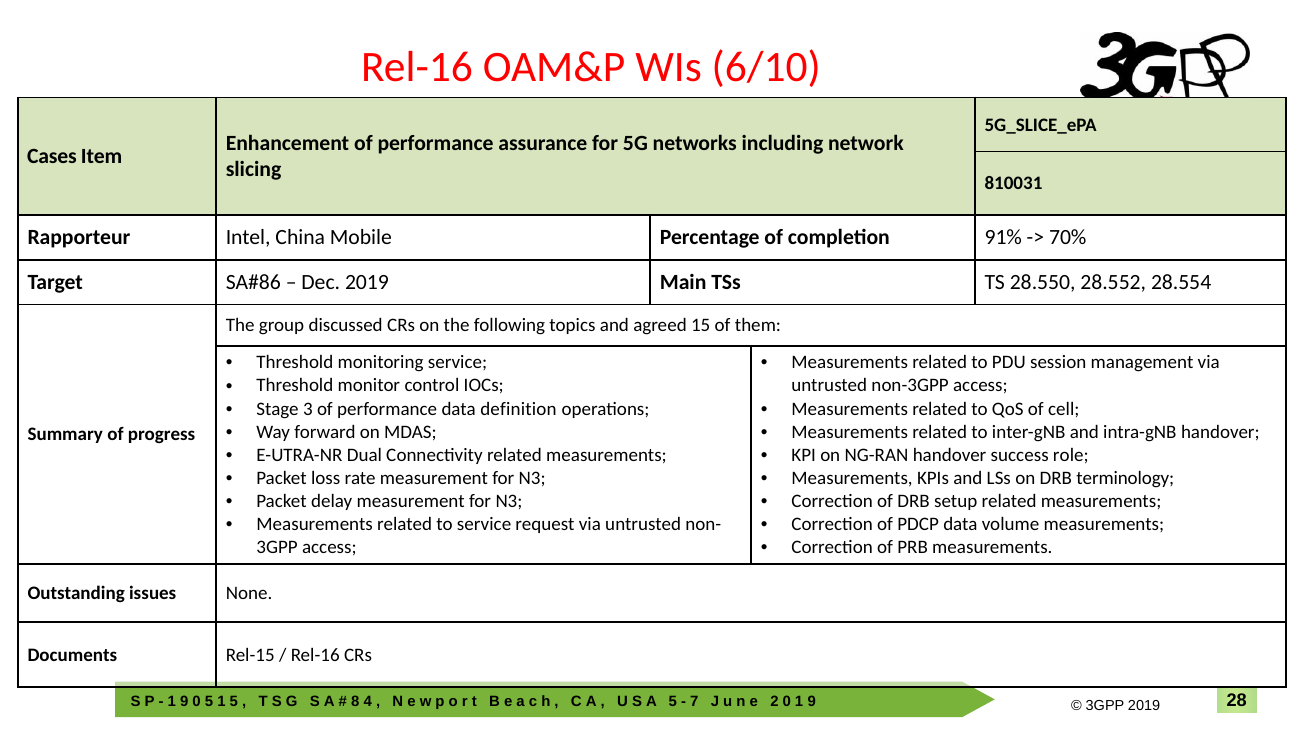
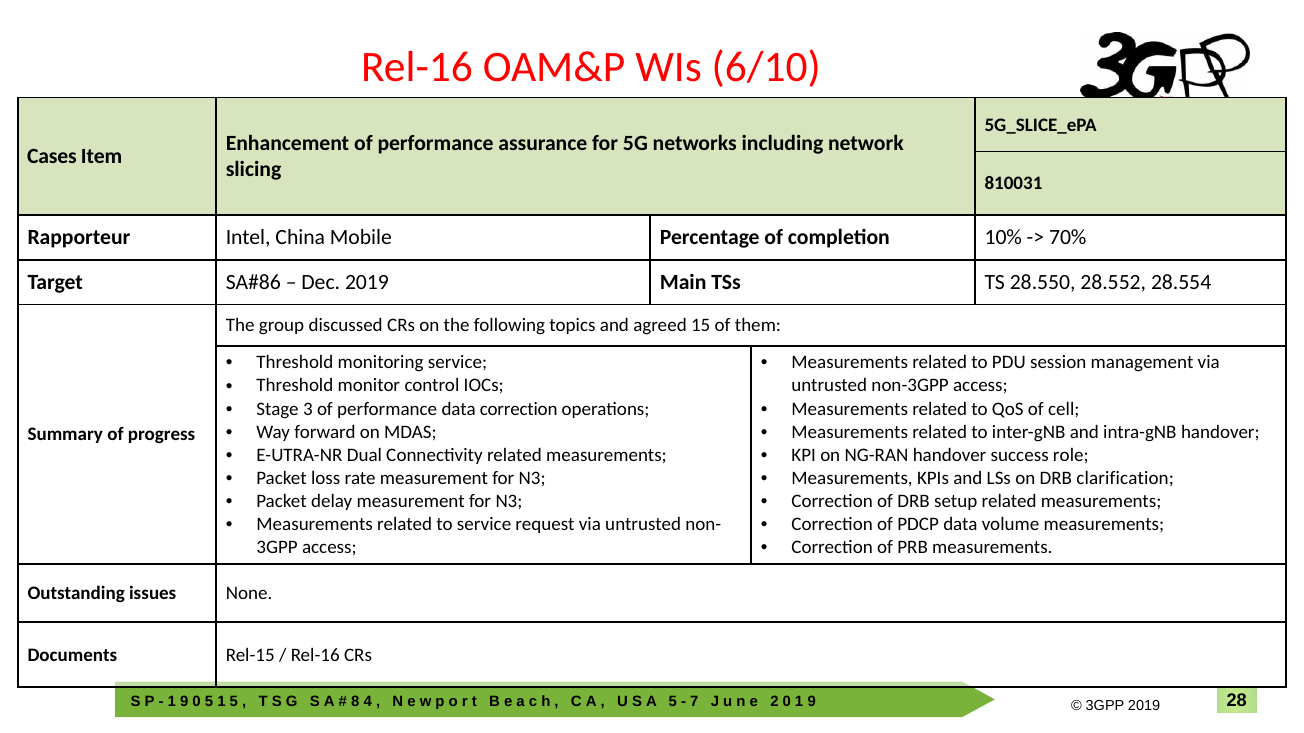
91%: 91% -> 10%
data definition: definition -> correction
terminology: terminology -> clarification
